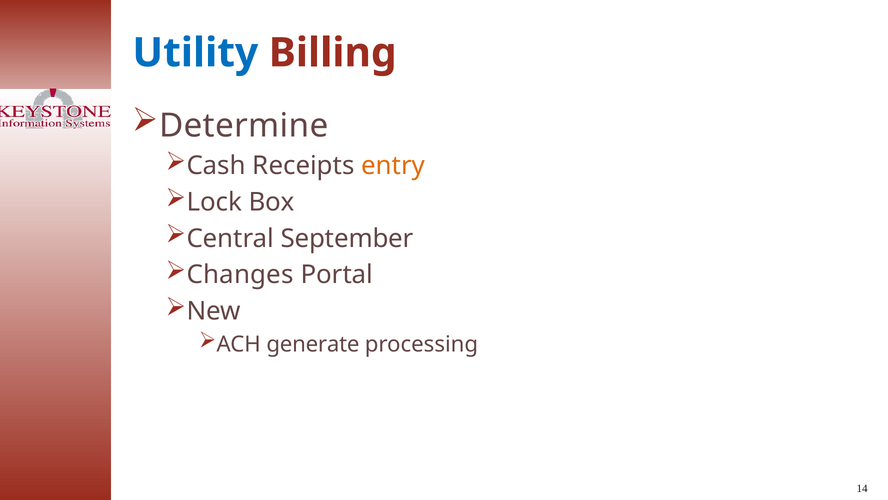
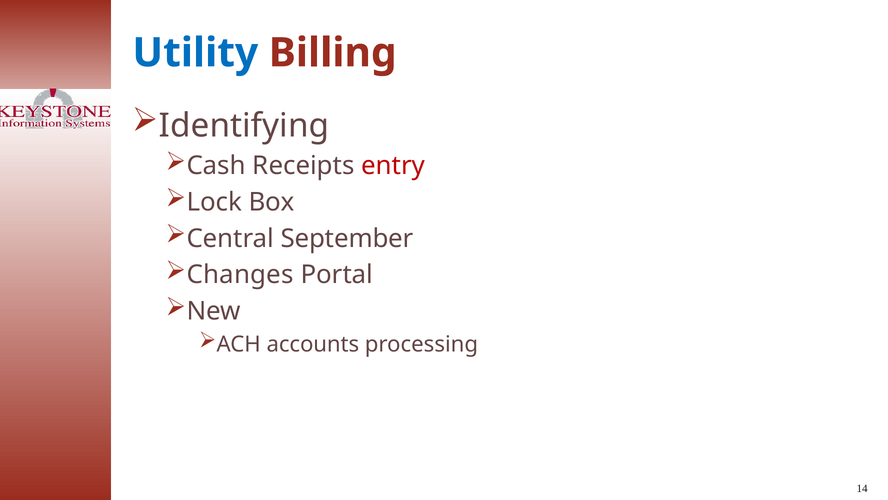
Determine: Determine -> Identifying
entry colour: orange -> red
generate: generate -> accounts
